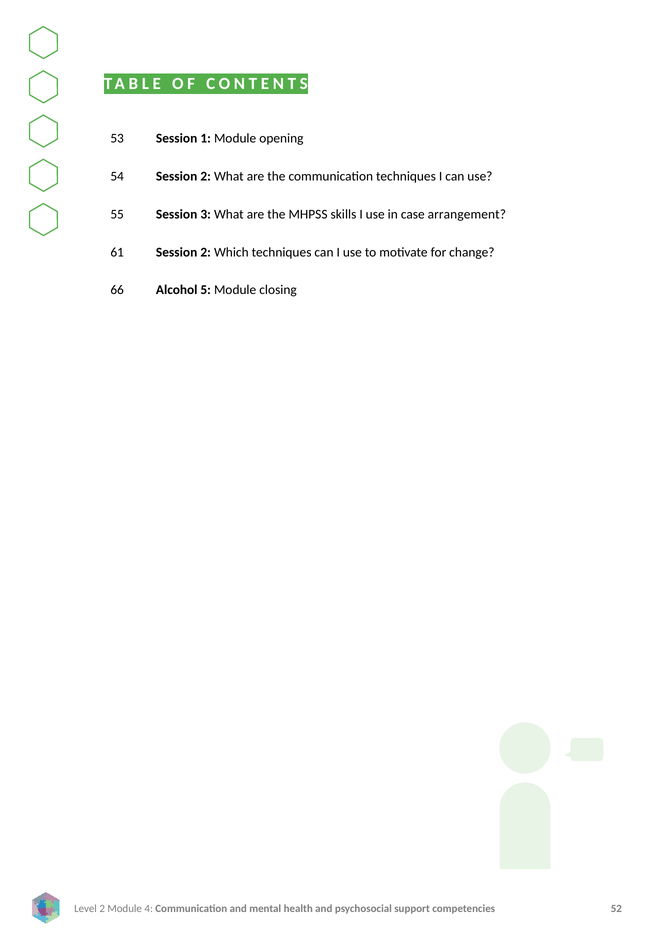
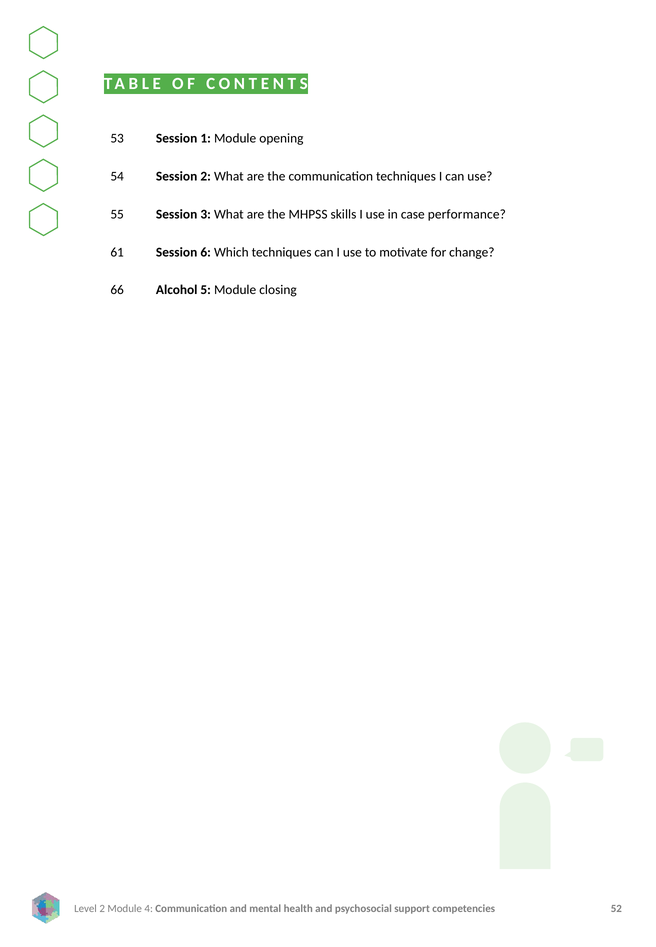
arrangement: arrangement -> performance
2 at (206, 252): 2 -> 6
